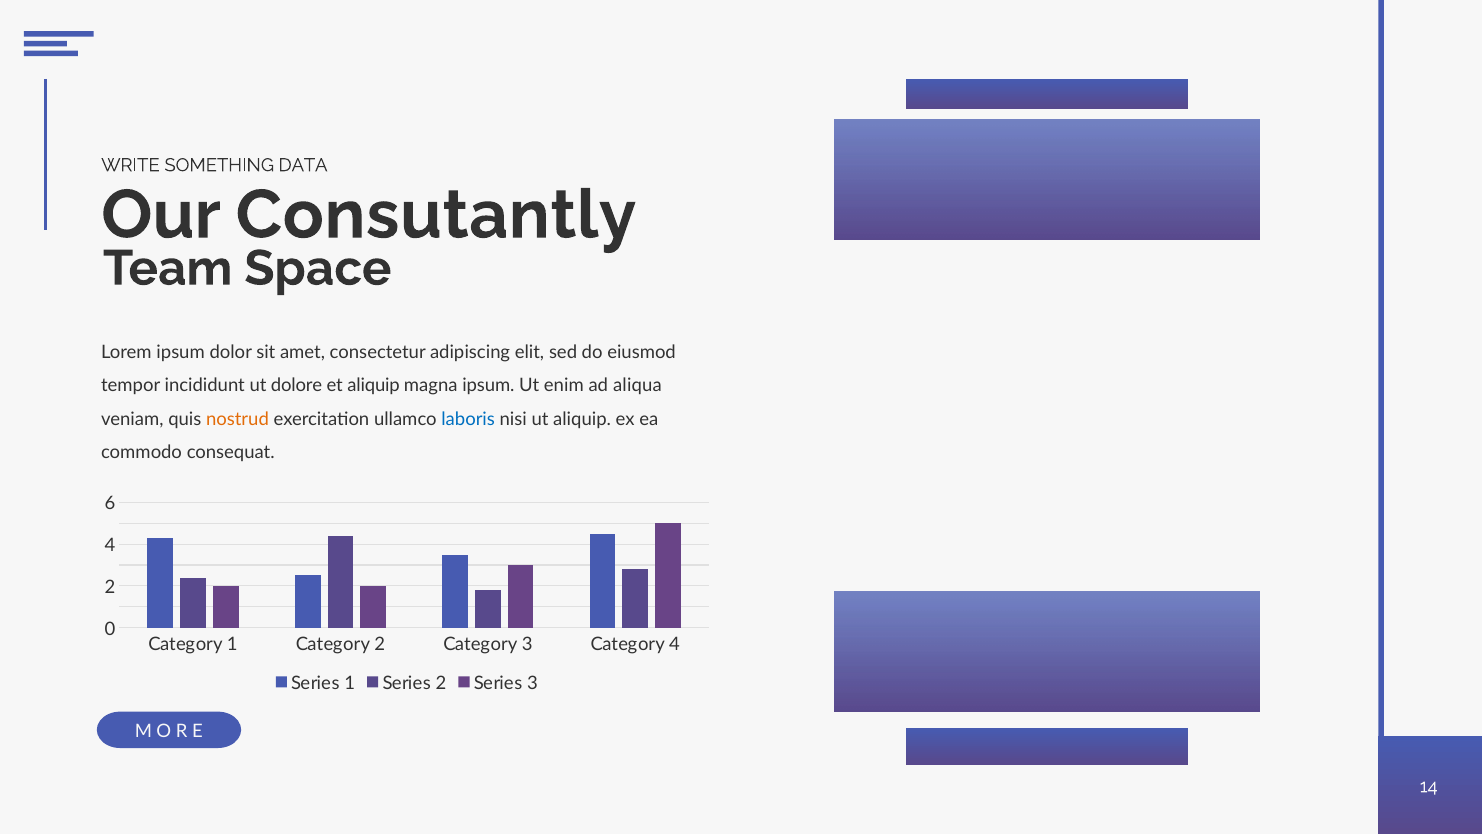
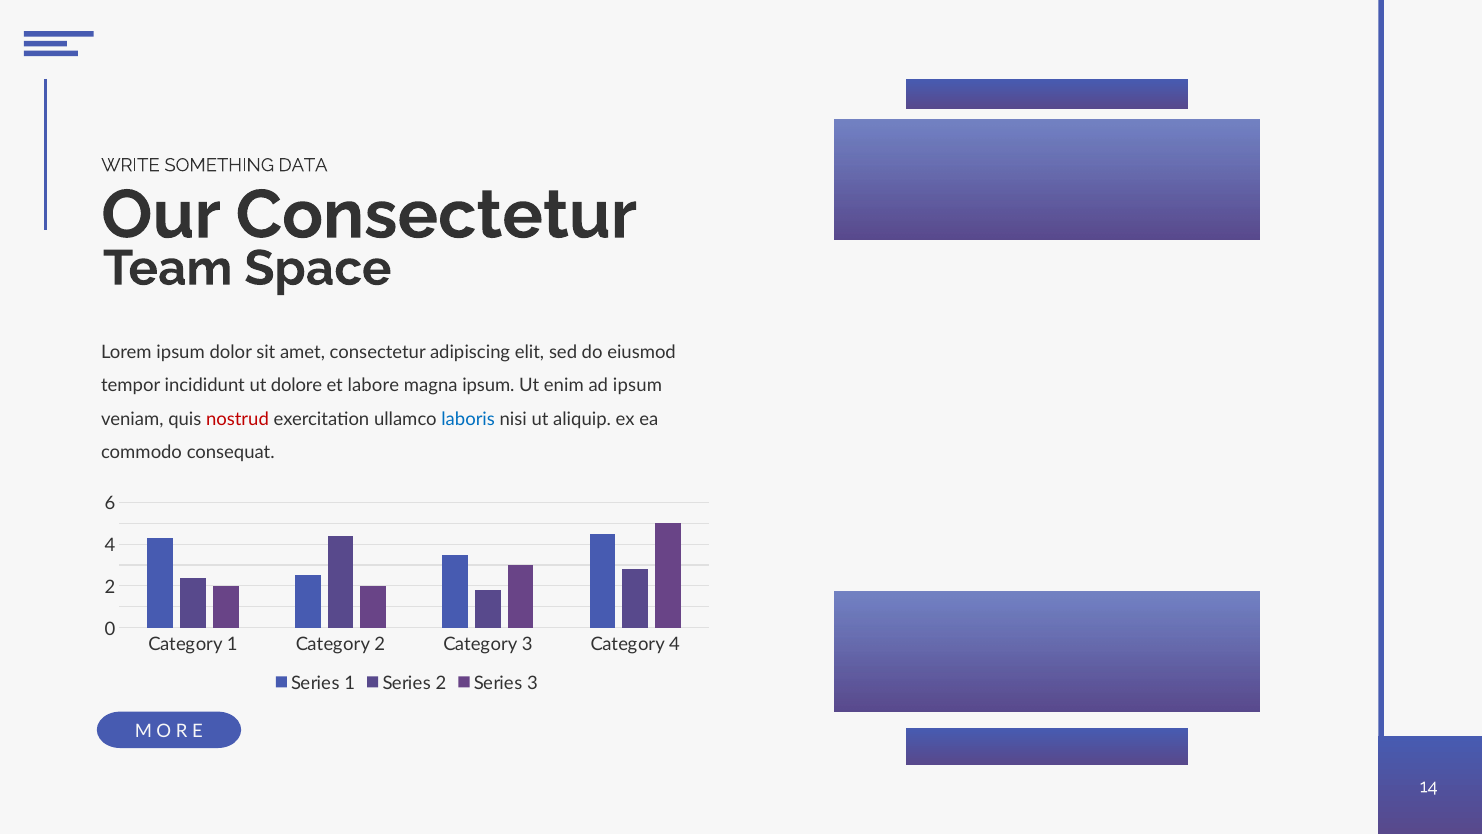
Our Consutantly: Consutantly -> Consectetur
et aliquip: aliquip -> labore
ad aliqua: aliqua -> ipsum
nostrud colour: orange -> red
